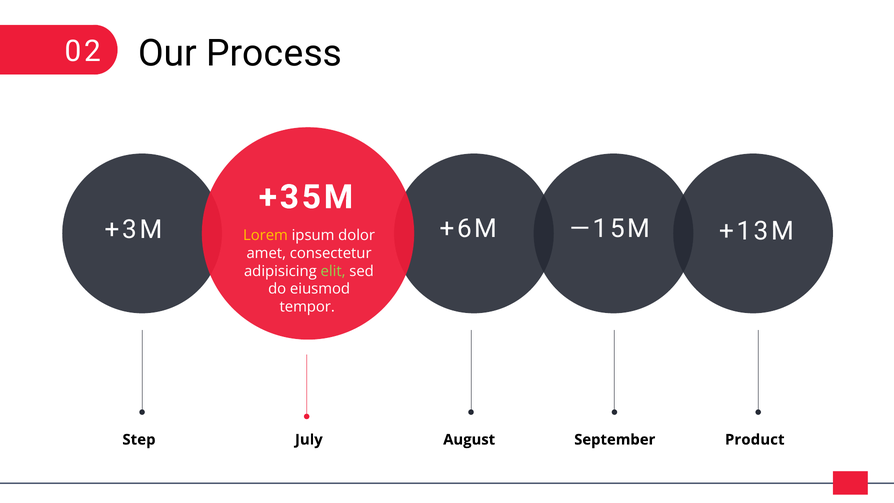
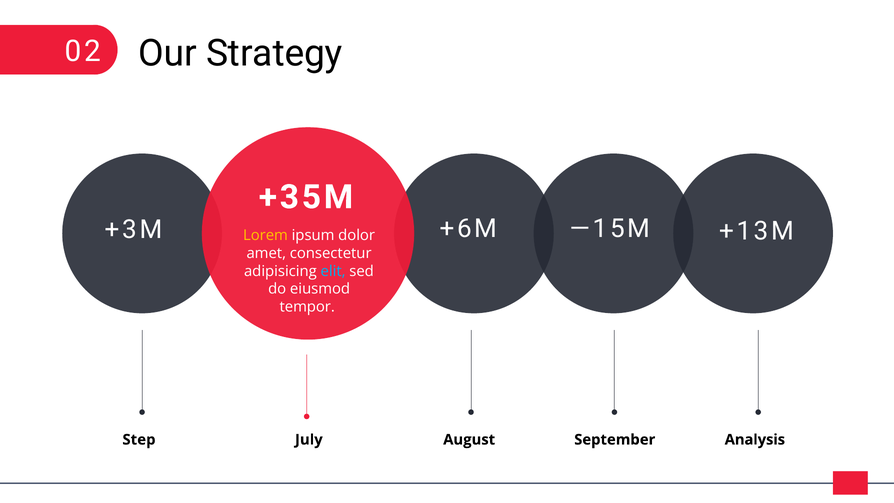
Process: Process -> Strategy
elit colour: light green -> light blue
Product: Product -> Analysis
